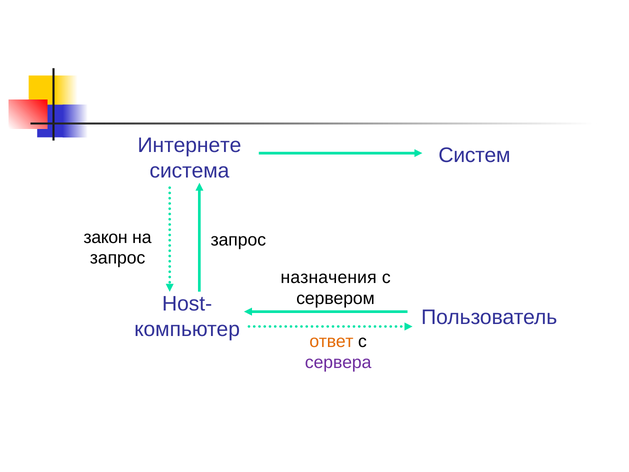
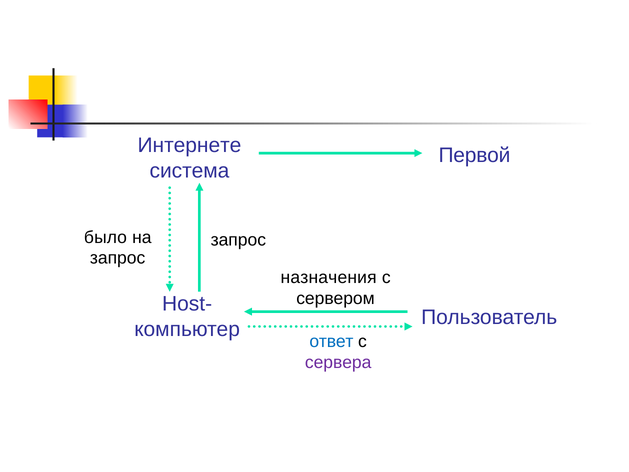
Систем: Систем -> Первой
закон: закон -> было
ответ colour: orange -> blue
